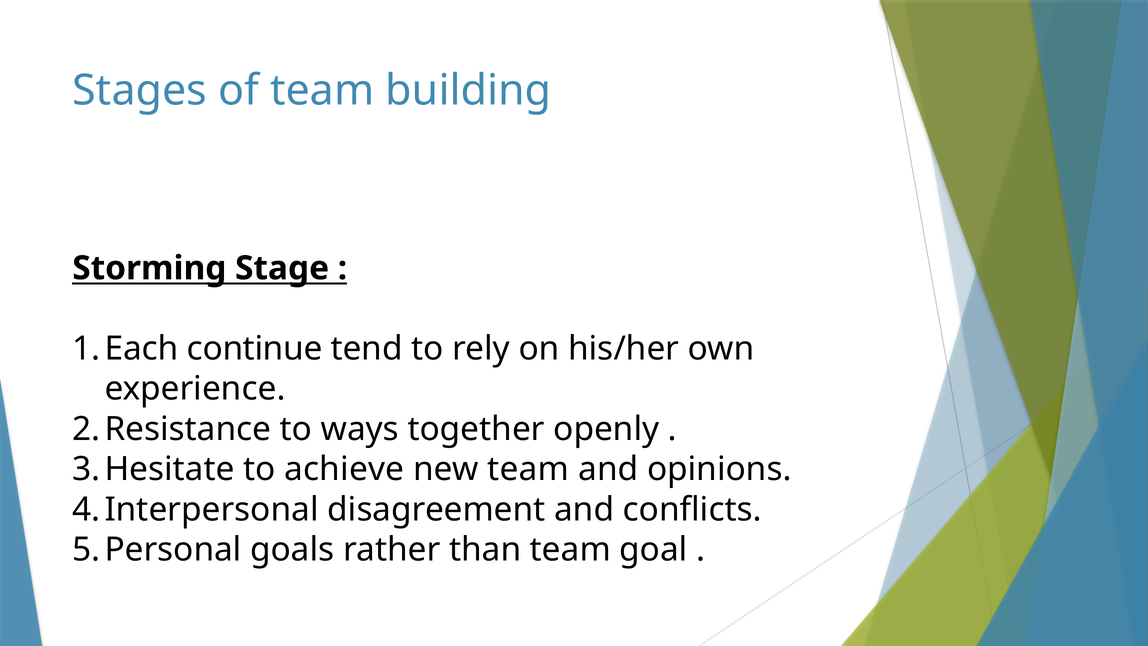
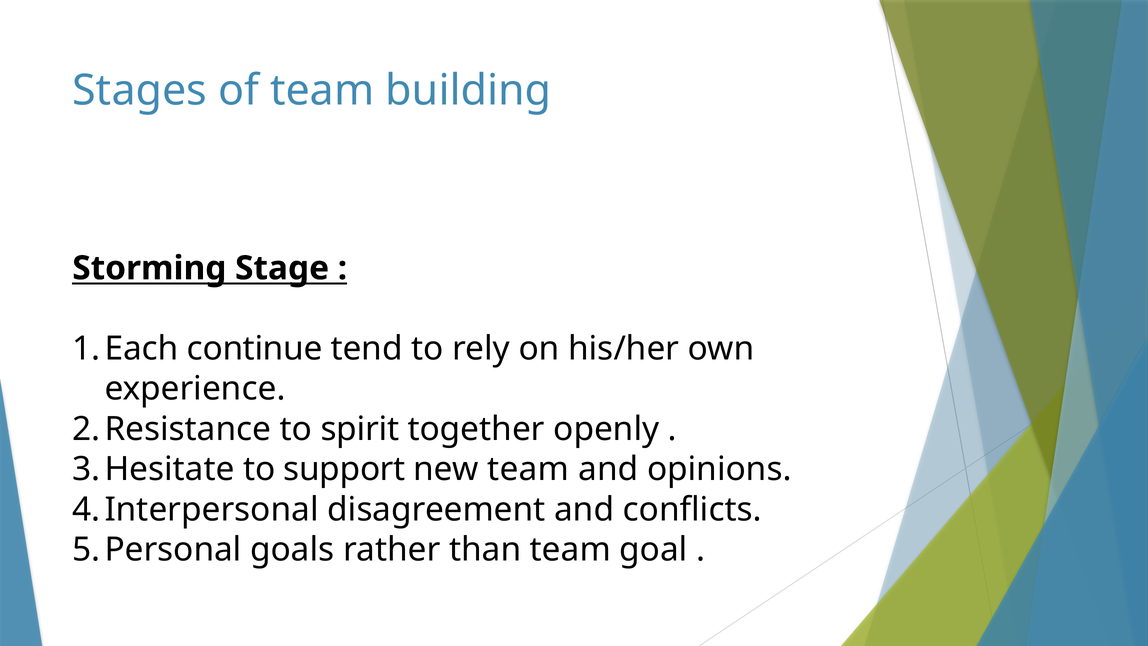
ways: ways -> spirit
achieve: achieve -> support
